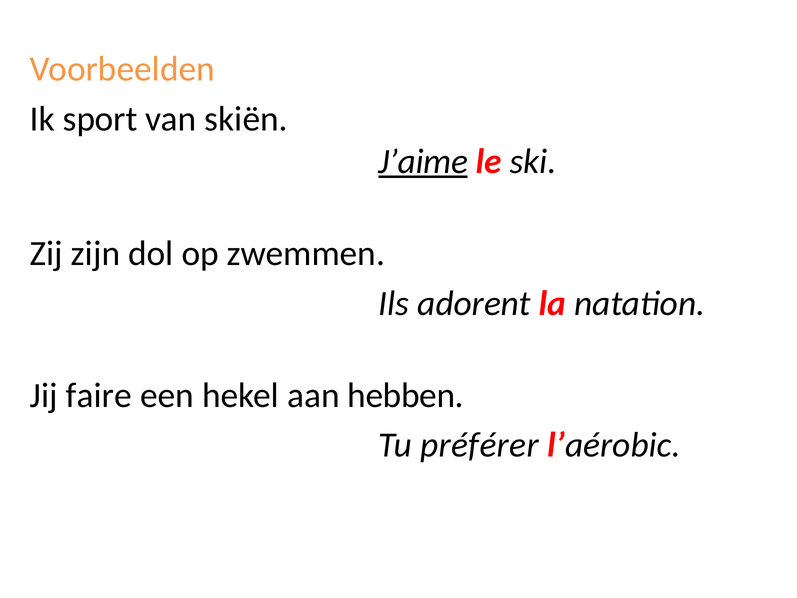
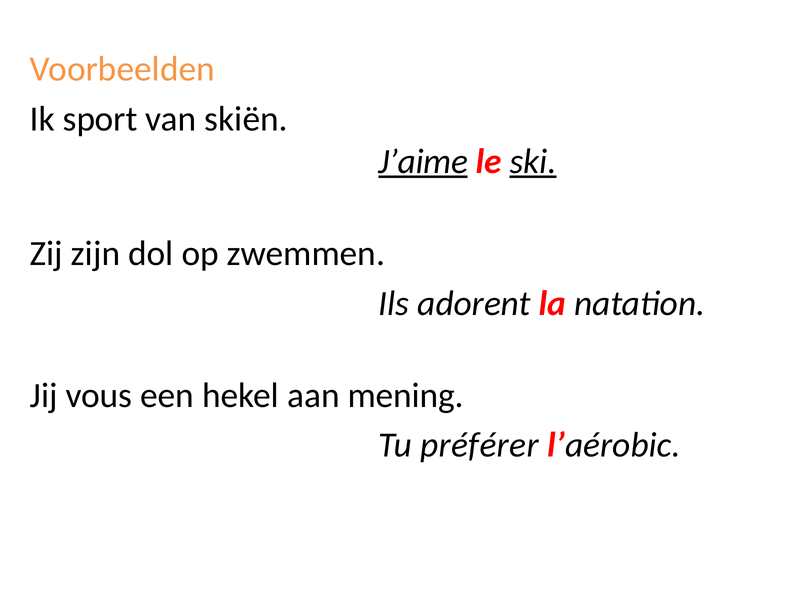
ski underline: none -> present
faire: faire -> vous
hebben: hebben -> mening
